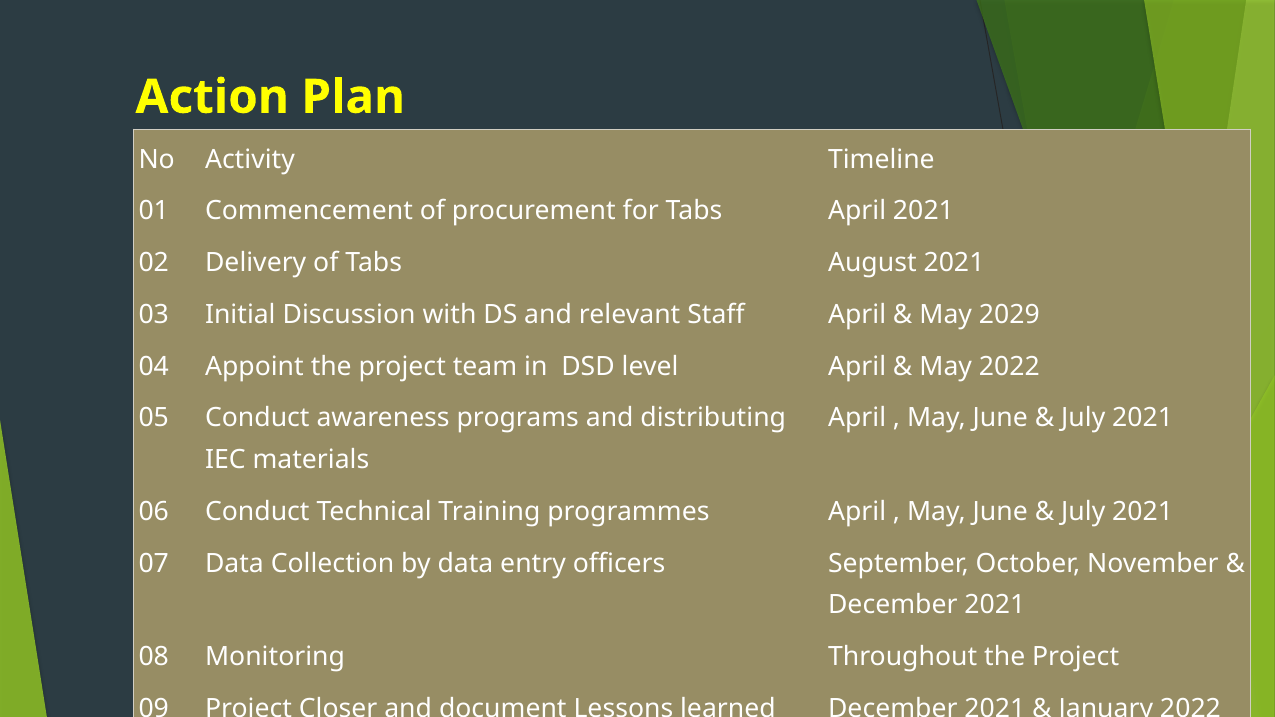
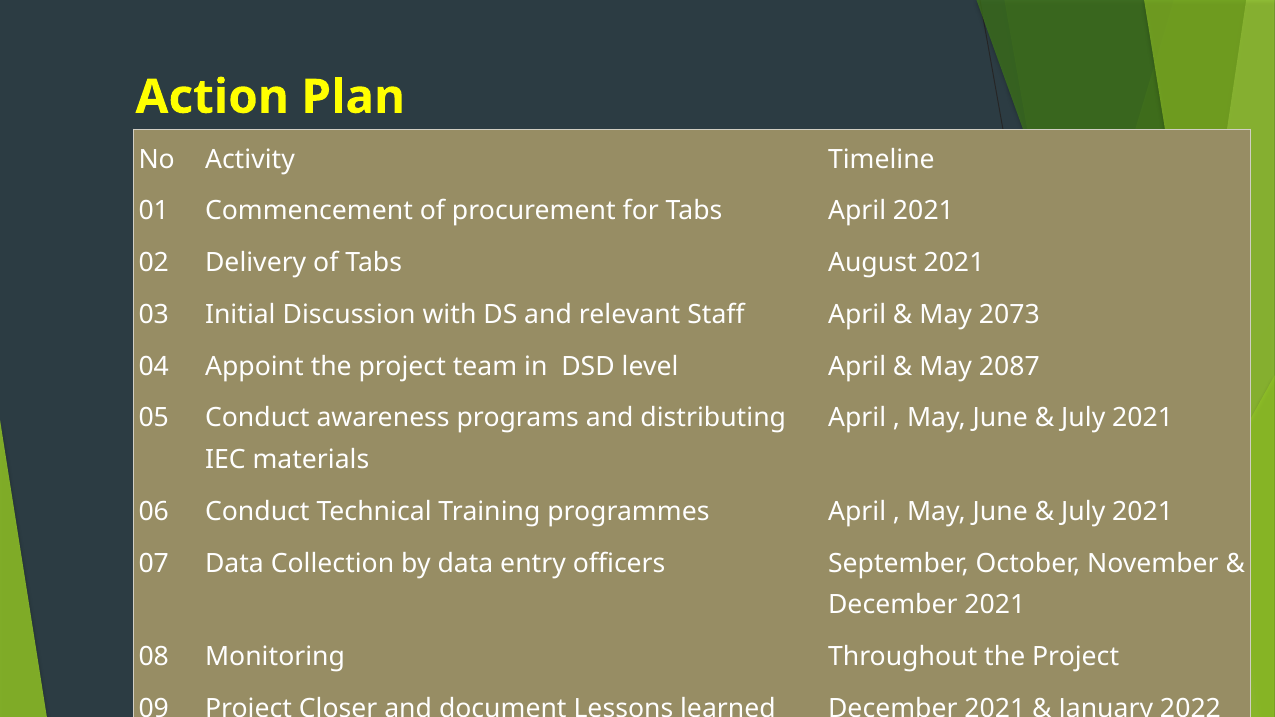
2029: 2029 -> 2073
May 2022: 2022 -> 2087
